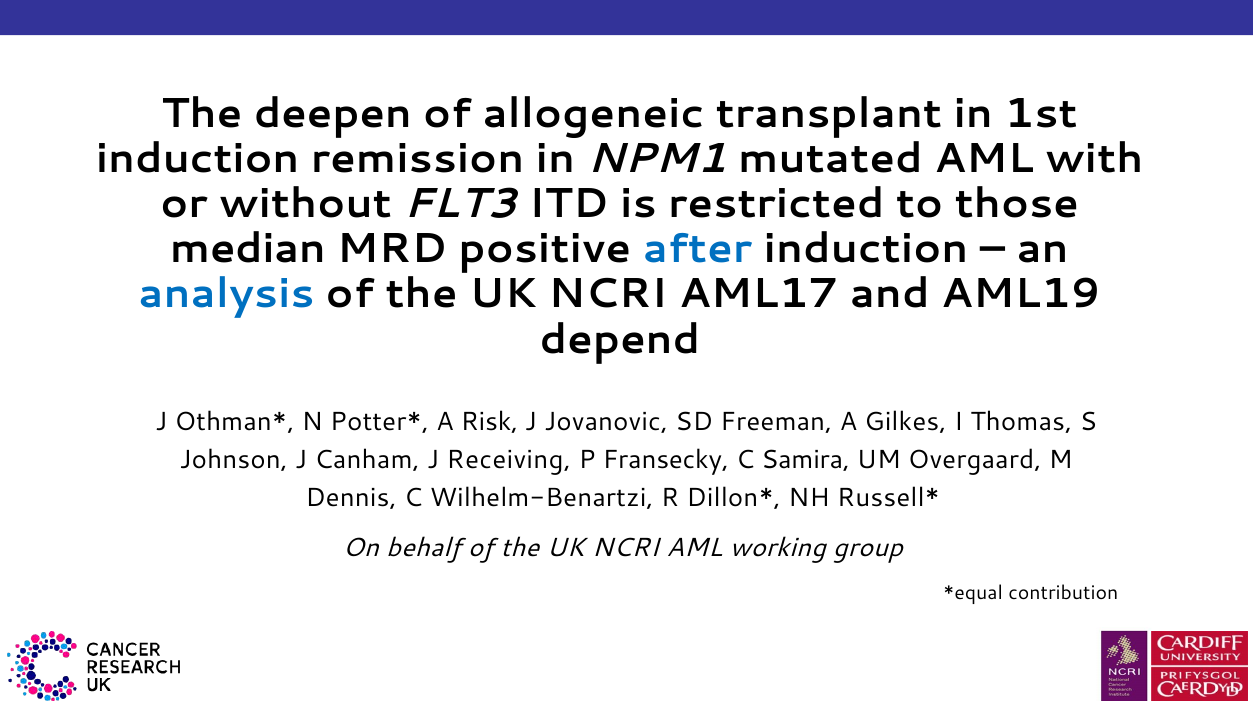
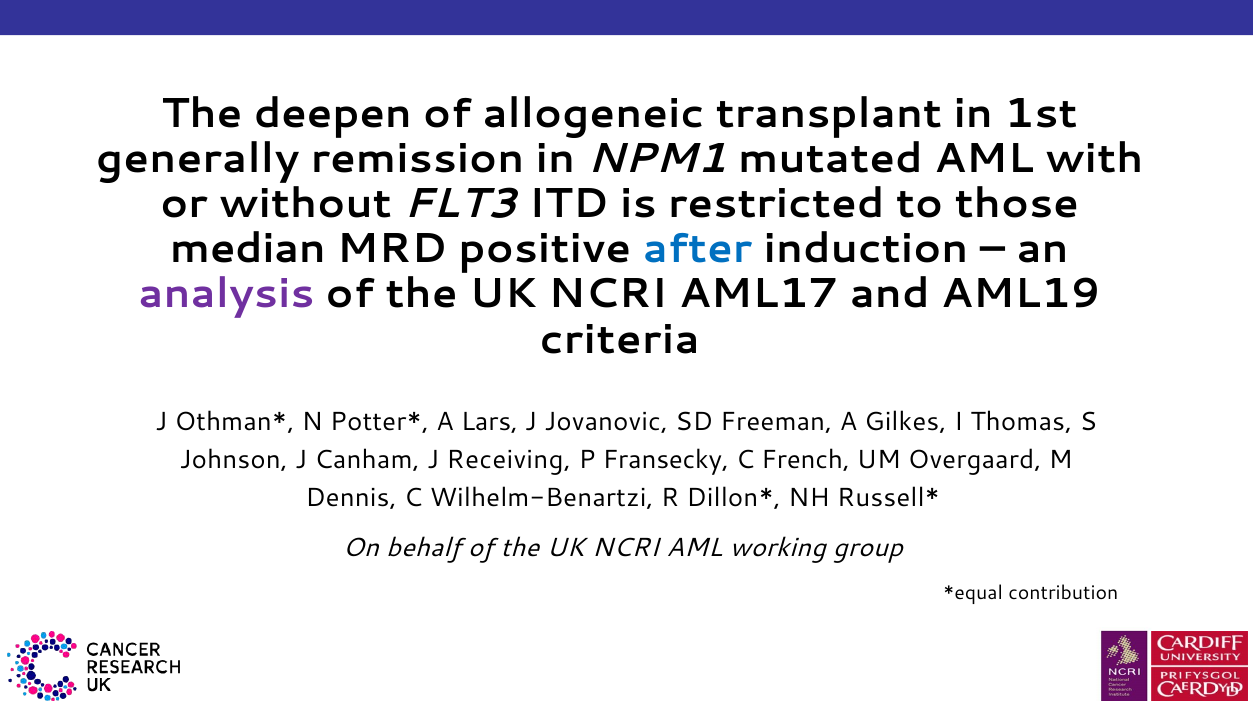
induction at (198, 159): induction -> generally
analysis colour: blue -> purple
depend: depend -> criteria
Risk: Risk -> Lars
Samira: Samira -> French
